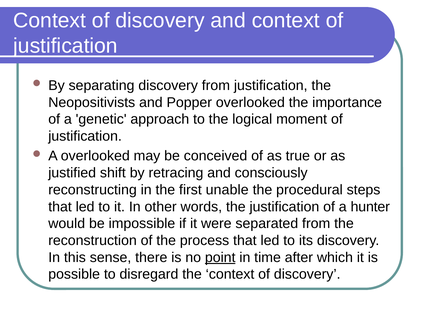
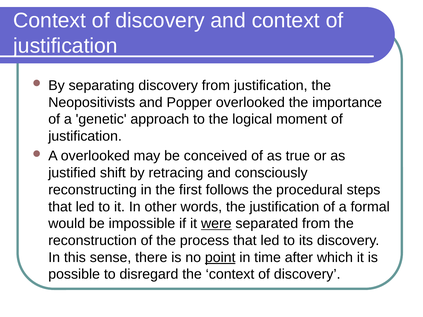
unable: unable -> follows
hunter: hunter -> formal
were underline: none -> present
